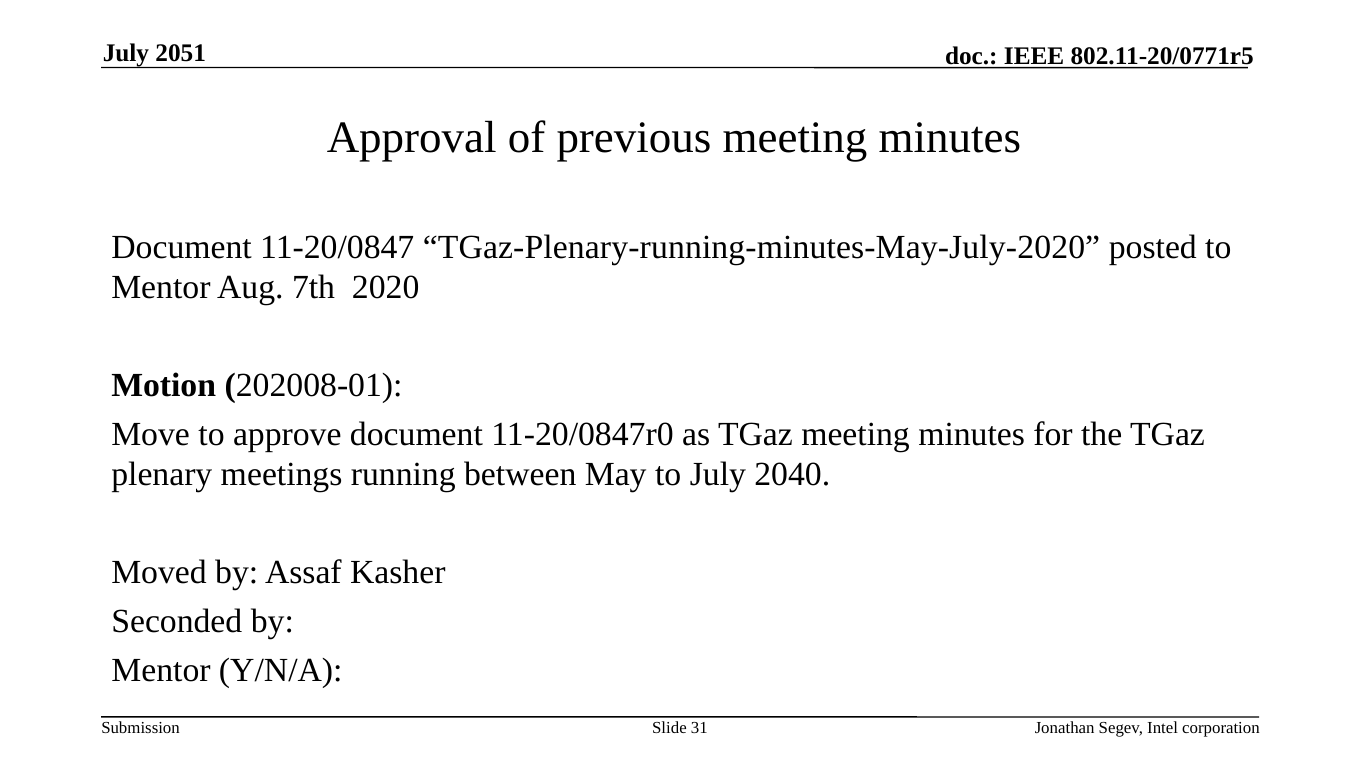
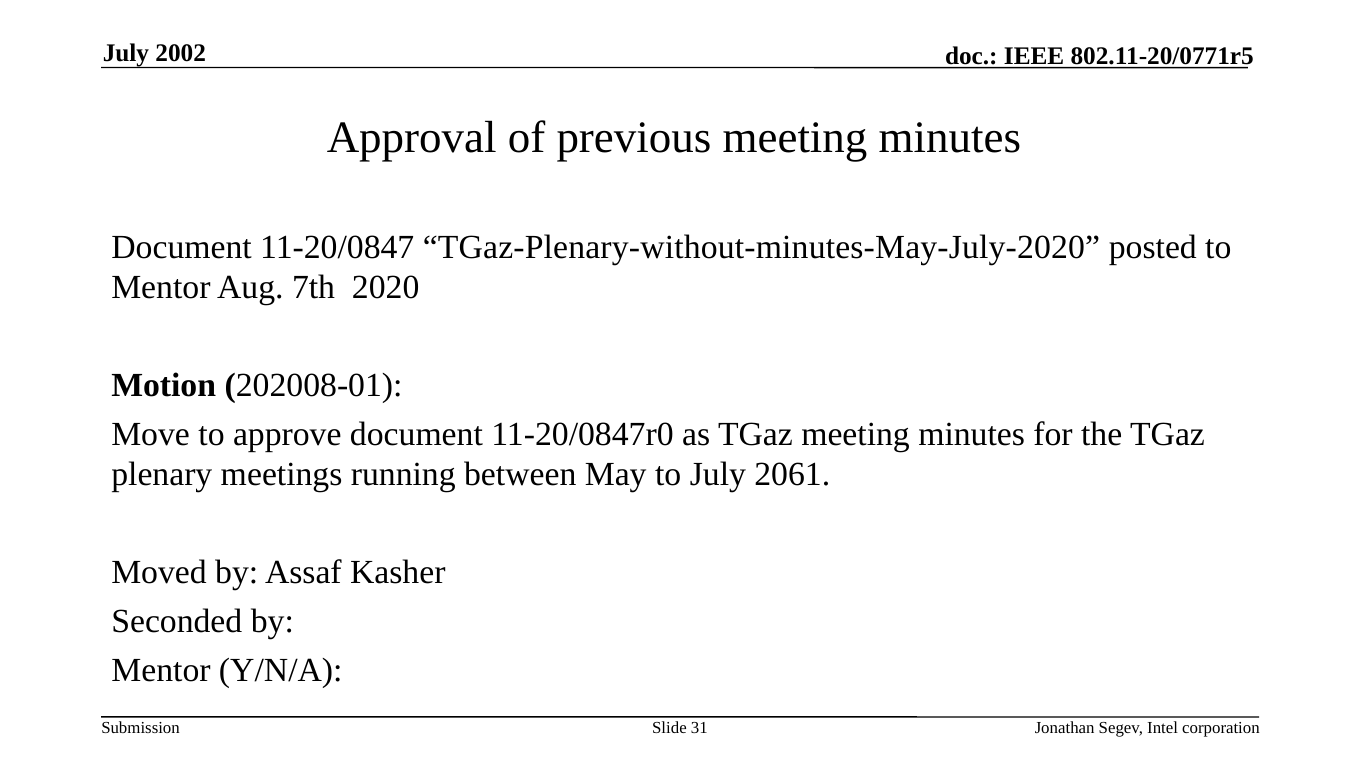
2051: 2051 -> 2002
TGaz-Plenary-running-minutes-May-July-2020: TGaz-Plenary-running-minutes-May-July-2020 -> TGaz-Plenary-without-minutes-May-July-2020
2040: 2040 -> 2061
